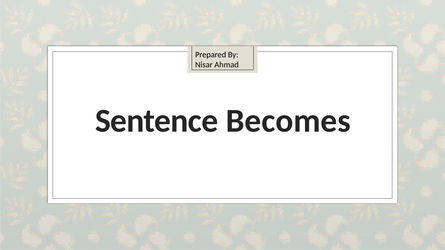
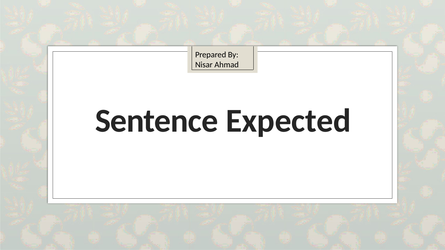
Becomes: Becomes -> Expected
